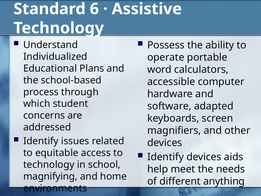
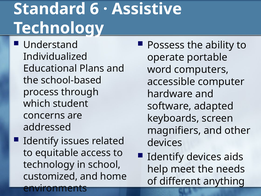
calculators: calculators -> computers
magnifying: magnifying -> customized
